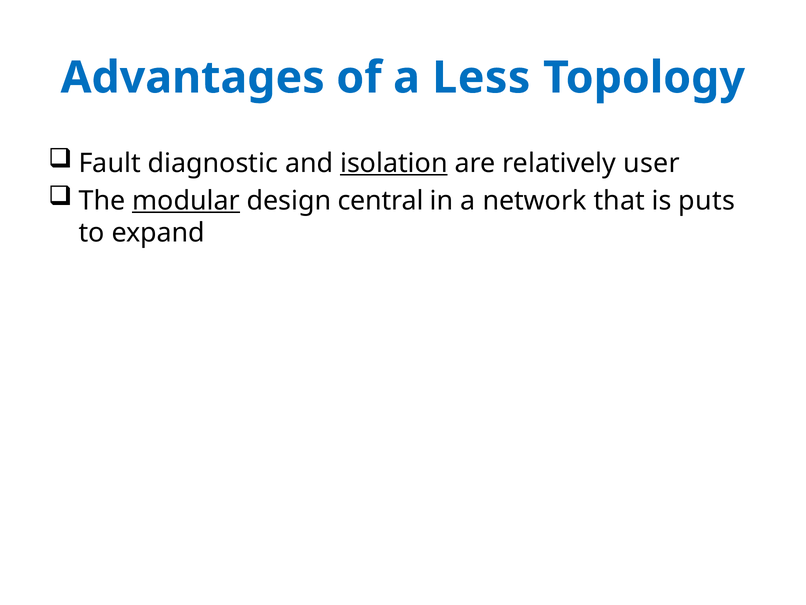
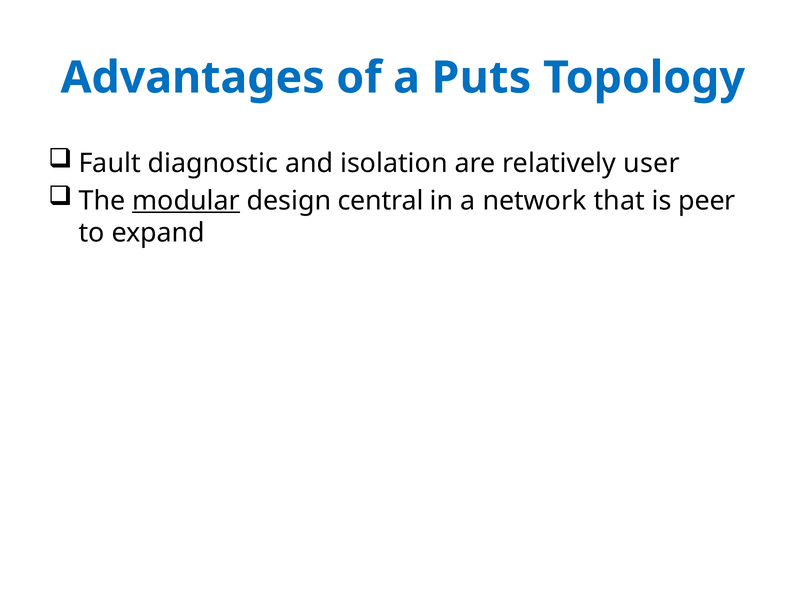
Less: Less -> Puts
isolation underline: present -> none
puts: puts -> peer
